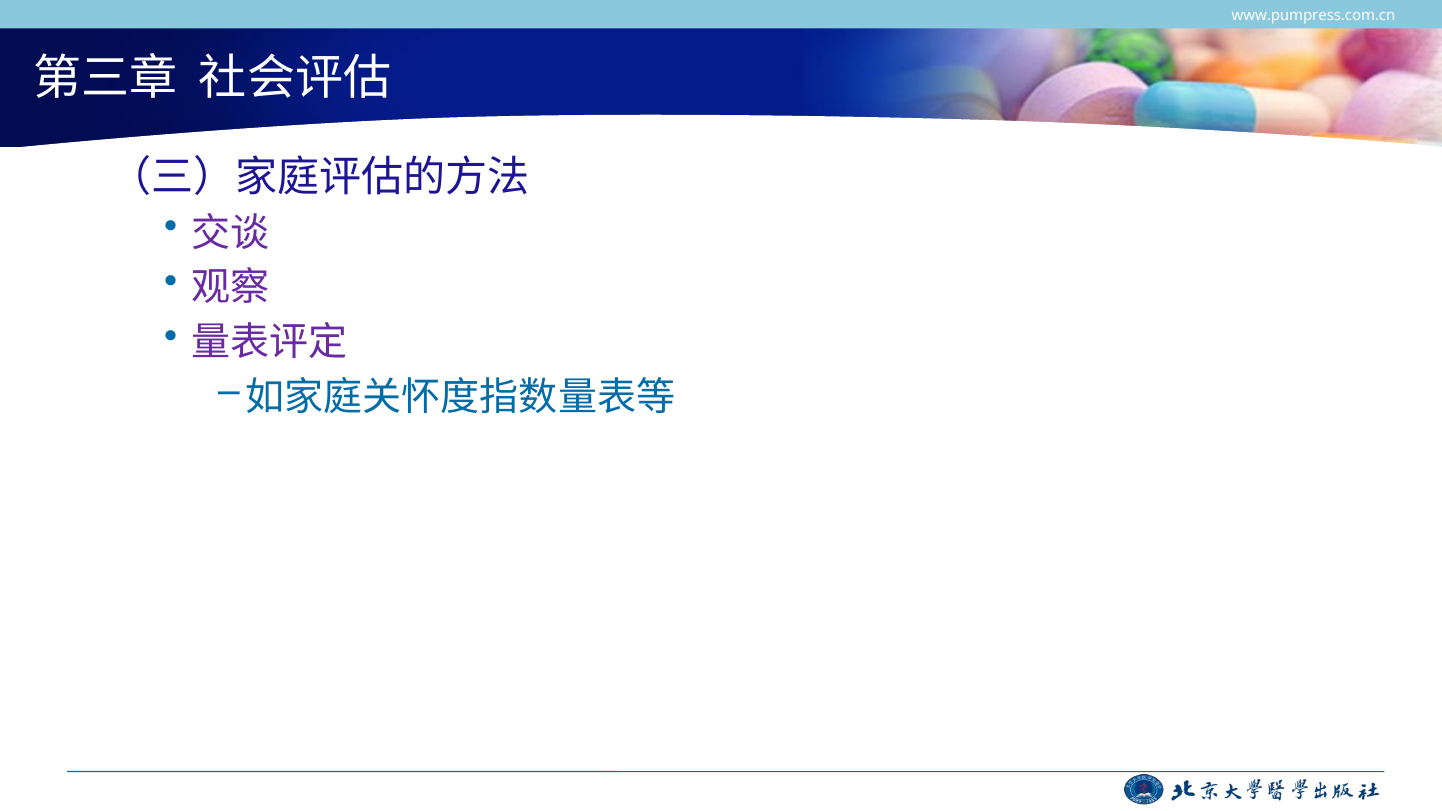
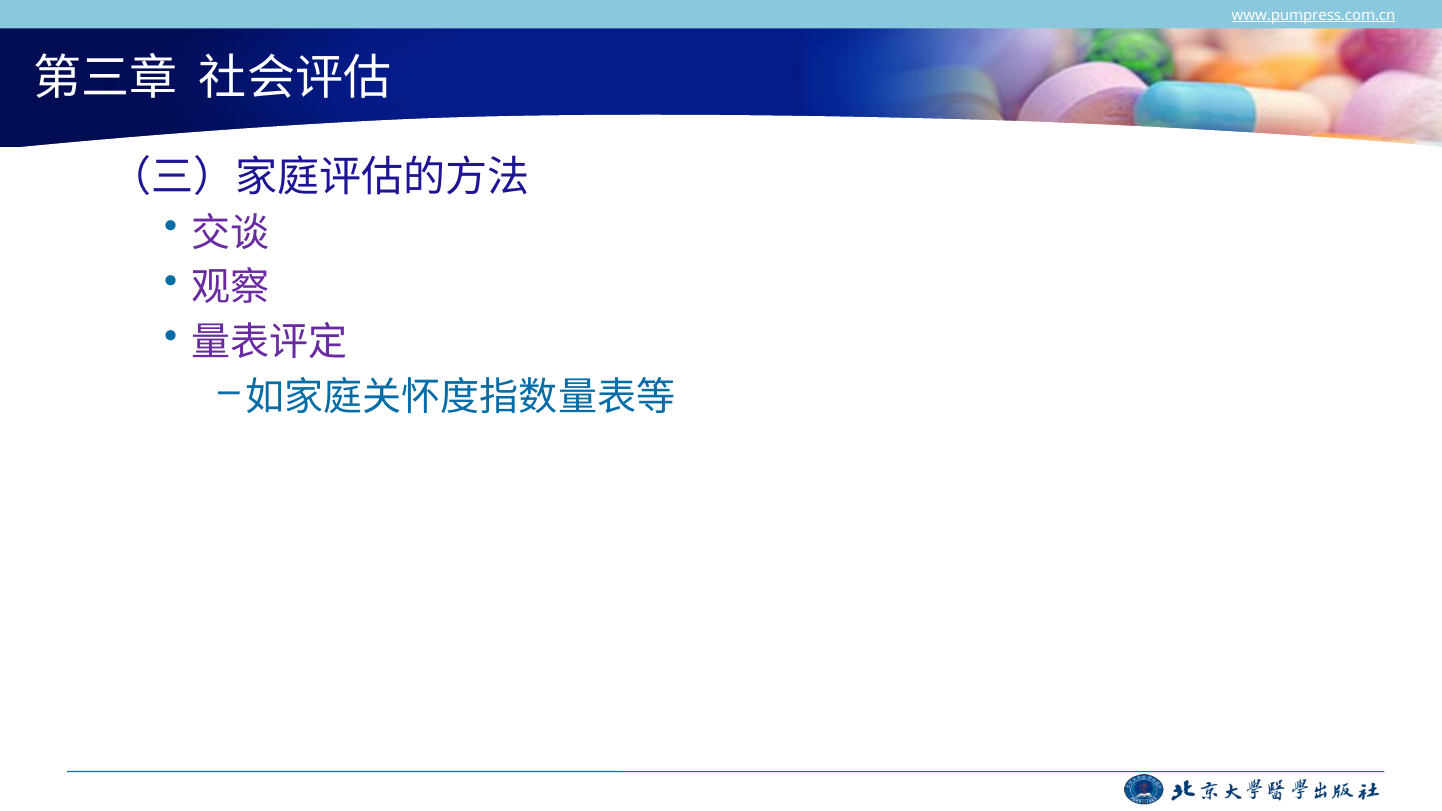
www.pumpress.com.cn underline: none -> present
